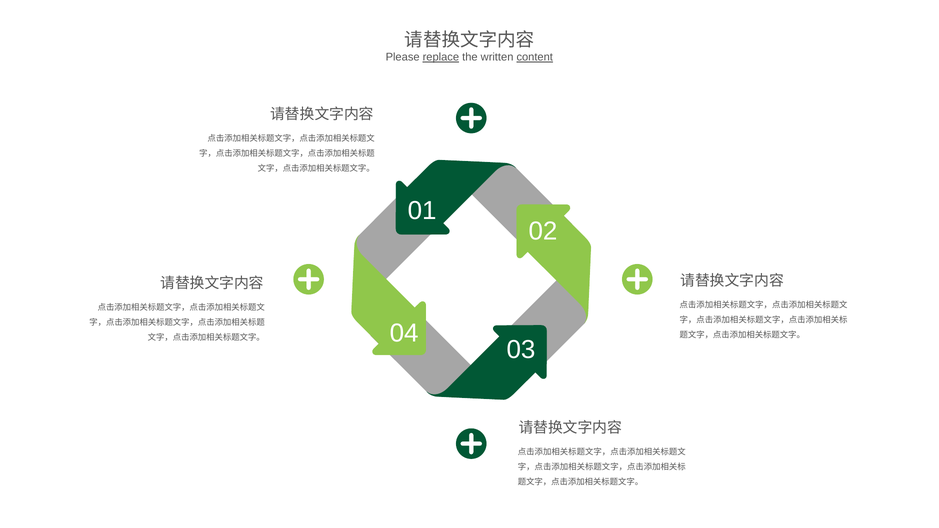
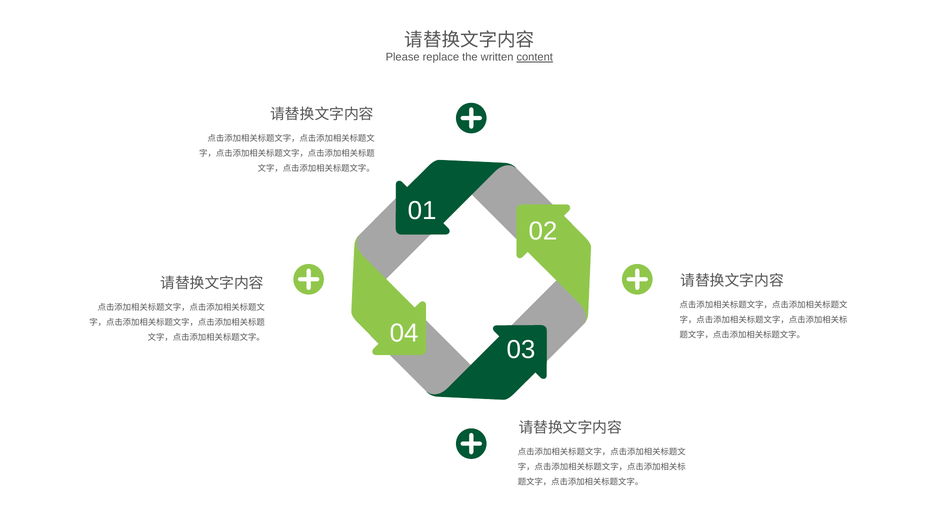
replace underline: present -> none
